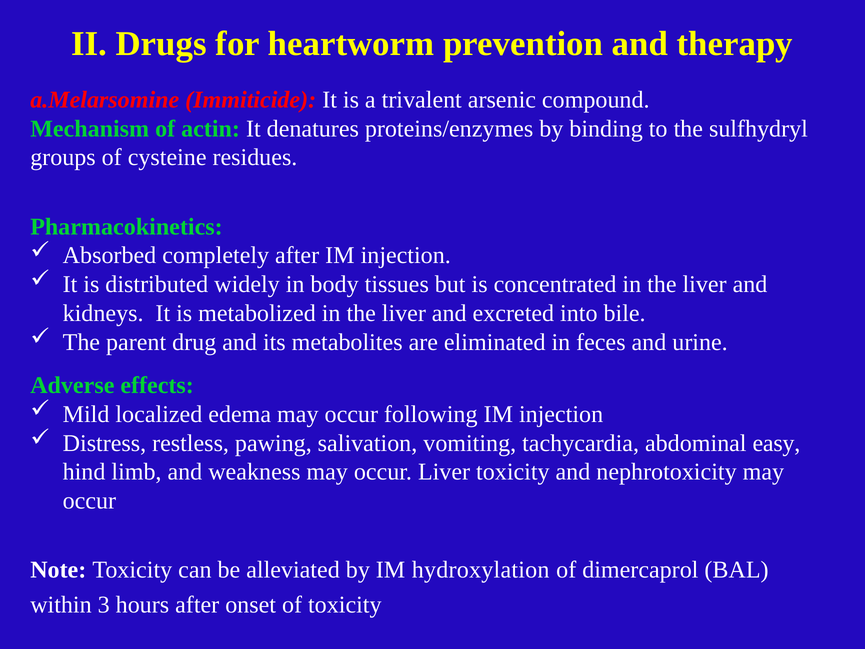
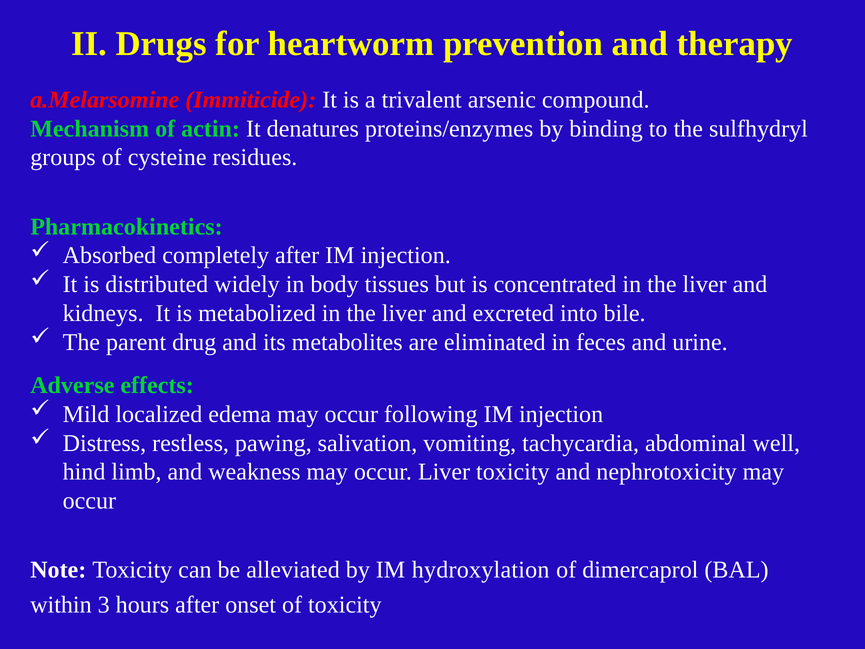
easy: easy -> well
